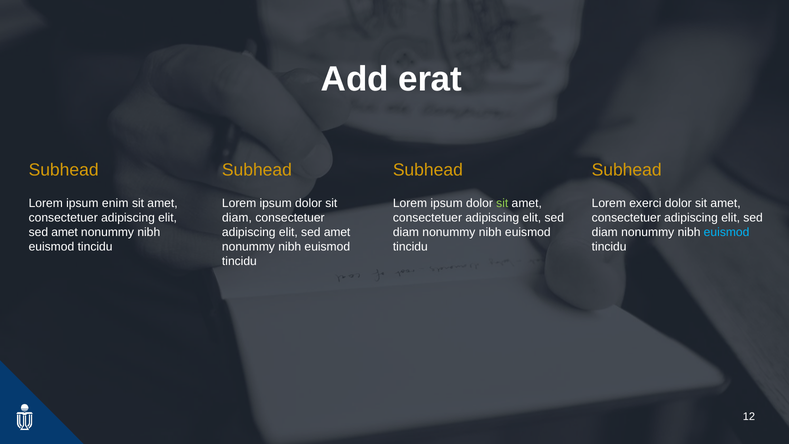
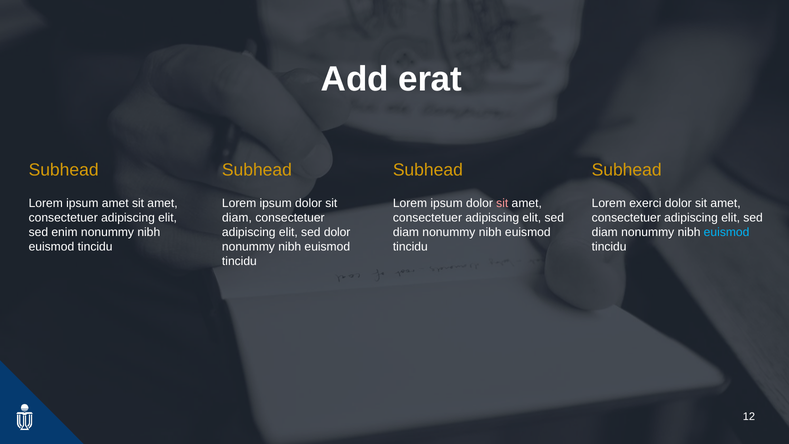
ipsum enim: enim -> amet
sit at (502, 203) colour: light green -> pink
amet at (65, 232): amet -> enim
amet at (337, 232): amet -> dolor
